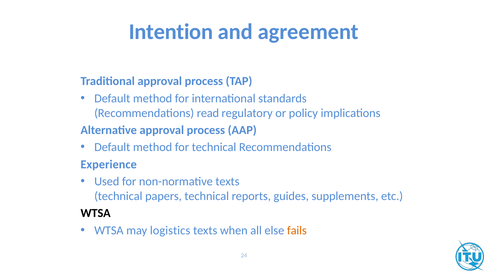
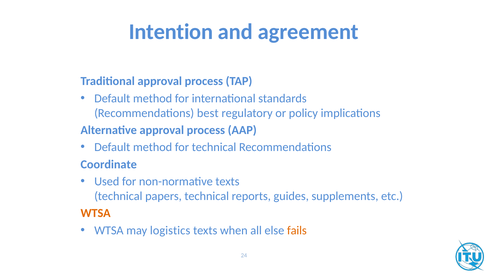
read: read -> best
Experience: Experience -> Coordinate
WTSA at (96, 213) colour: black -> orange
